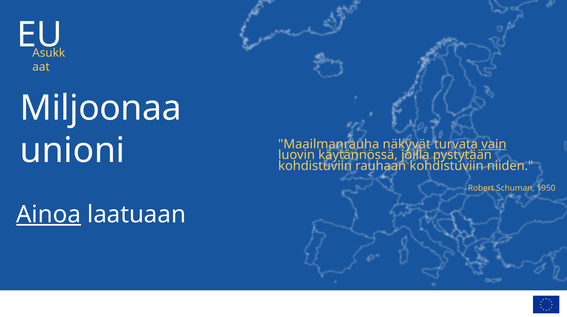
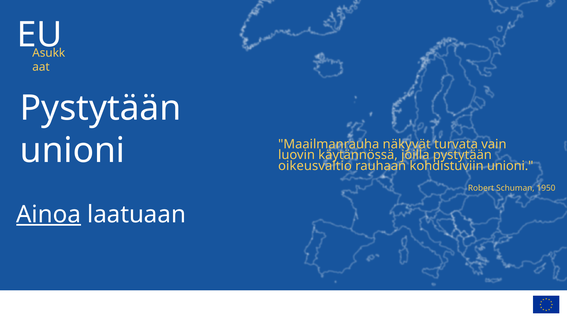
Miljoonaa at (101, 108): Miljoonaa -> Pystytään
vain underline: present -> none
kohdistuviin at (315, 166): kohdistuviin -> oikeusvaltio
kohdistuviin niiden: niiden -> unioni
